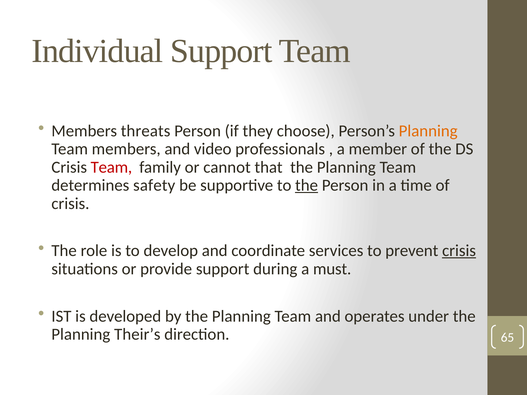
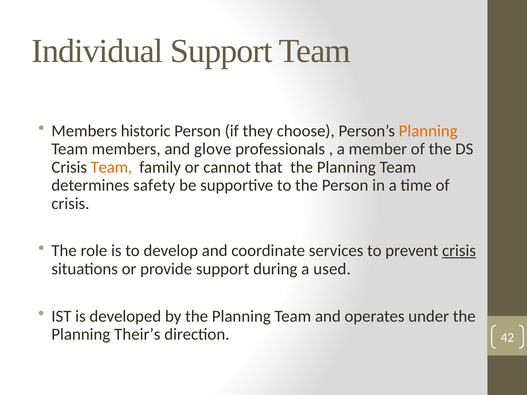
threats: threats -> historic
video: video -> glove
Team at (111, 167) colour: red -> orange
the at (307, 185) underline: present -> none
must: must -> used
65: 65 -> 42
